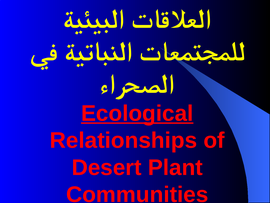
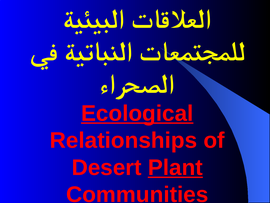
Plant underline: none -> present
